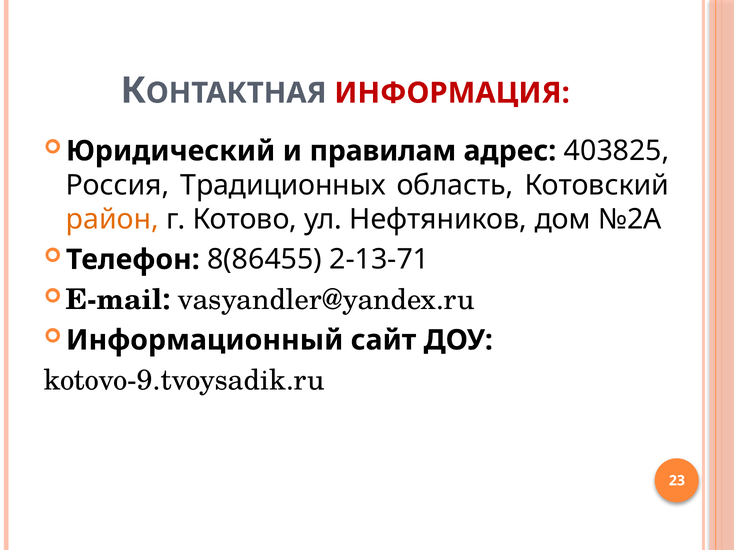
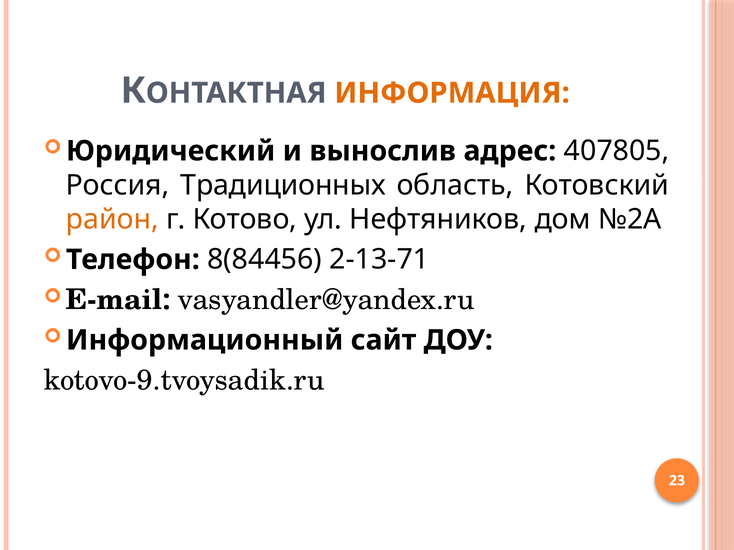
ИНФОРМАЦИЯ colour: red -> orange
правилам: правилам -> вынослив
403825: 403825 -> 407805
8(86455: 8(86455 -> 8(84456
